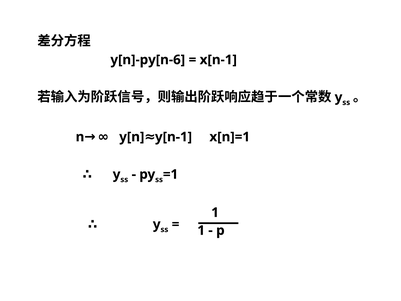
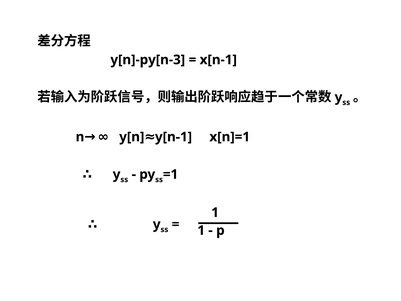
y[n]-py[n-6: y[n]-py[n-6 -> y[n]-py[n-3
